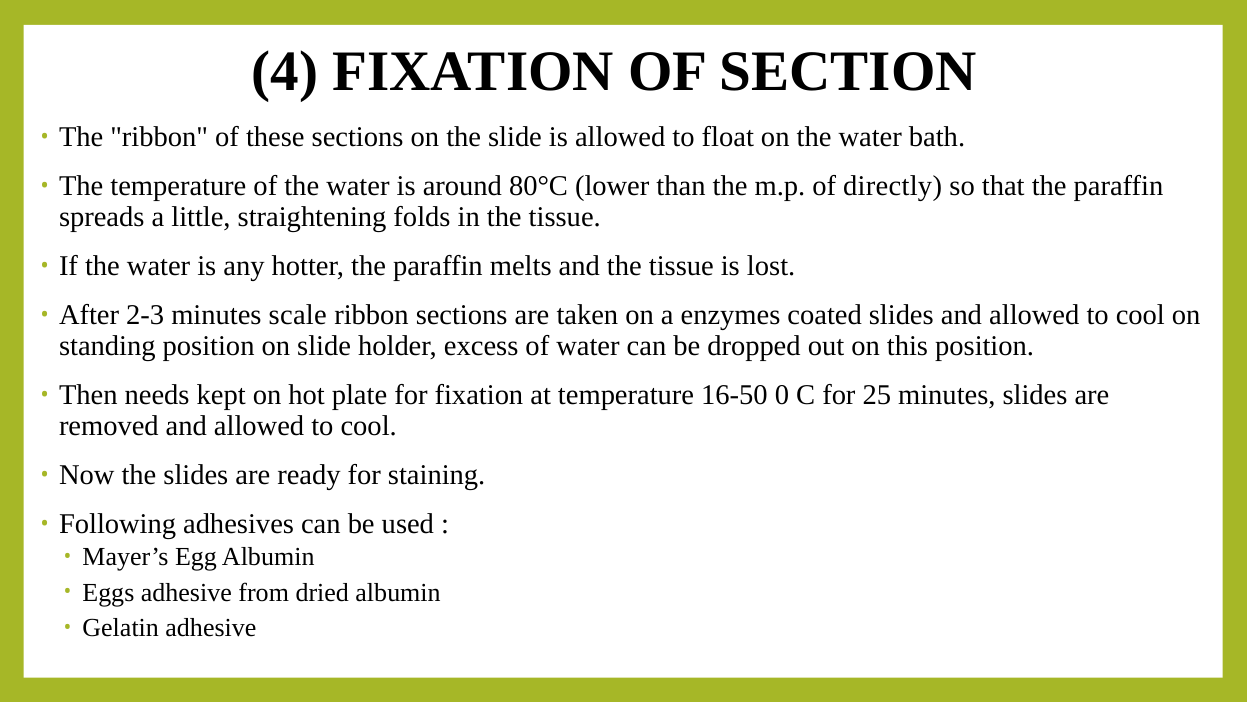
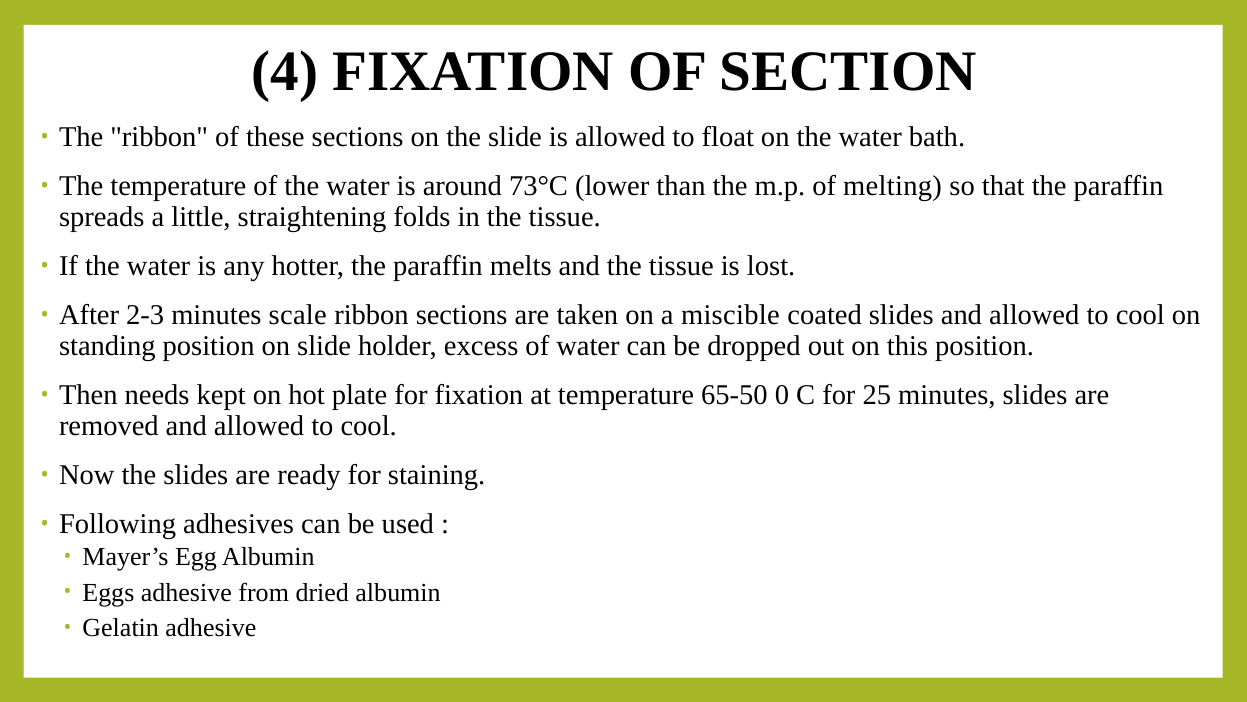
80°C: 80°C -> 73°C
directly: directly -> melting
enzymes: enzymes -> miscible
16-50: 16-50 -> 65-50
